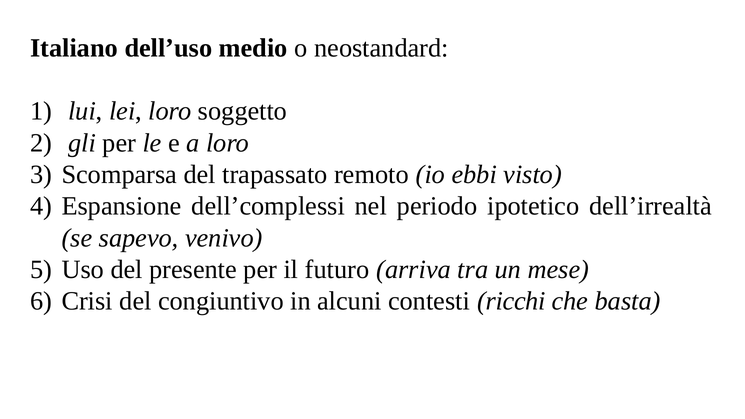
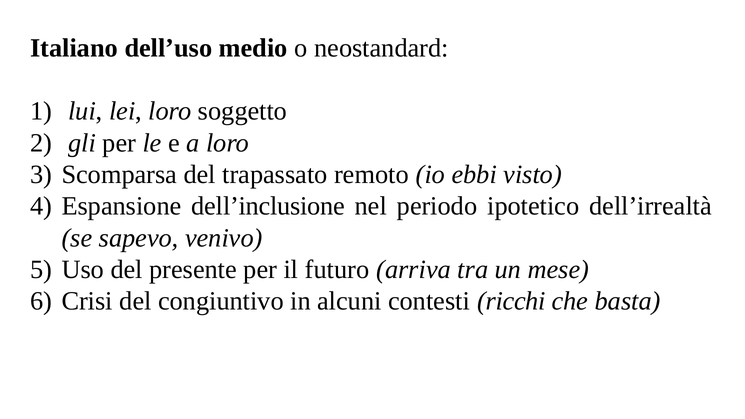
dell’complessi: dell’complessi -> dell’inclusione
